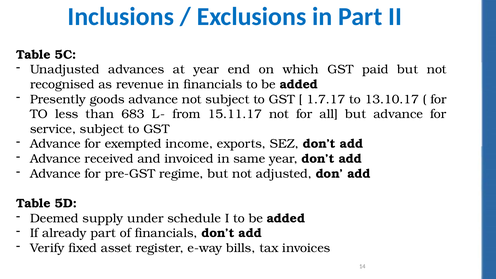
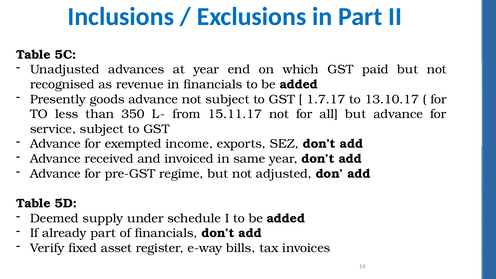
683: 683 -> 350
